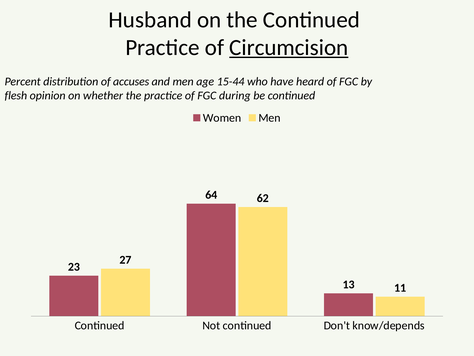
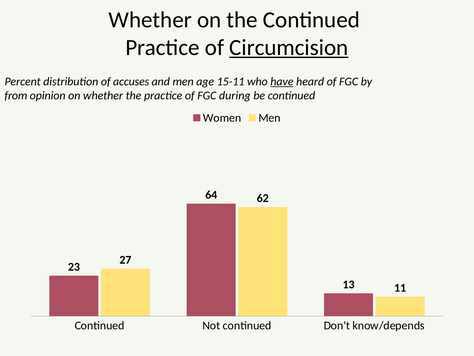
Husband at (150, 20): Husband -> Whether
15-44: 15-44 -> 15-11
have underline: none -> present
flesh: flesh -> from
